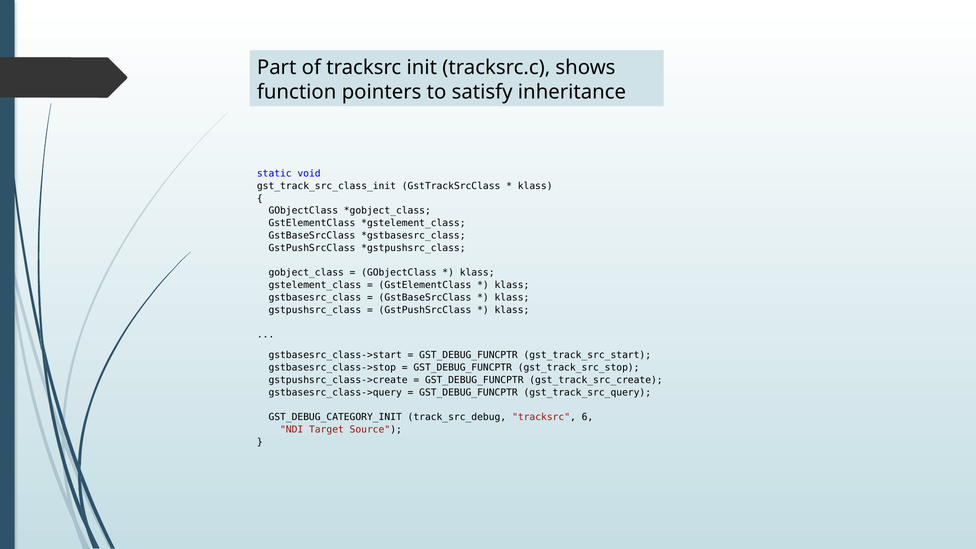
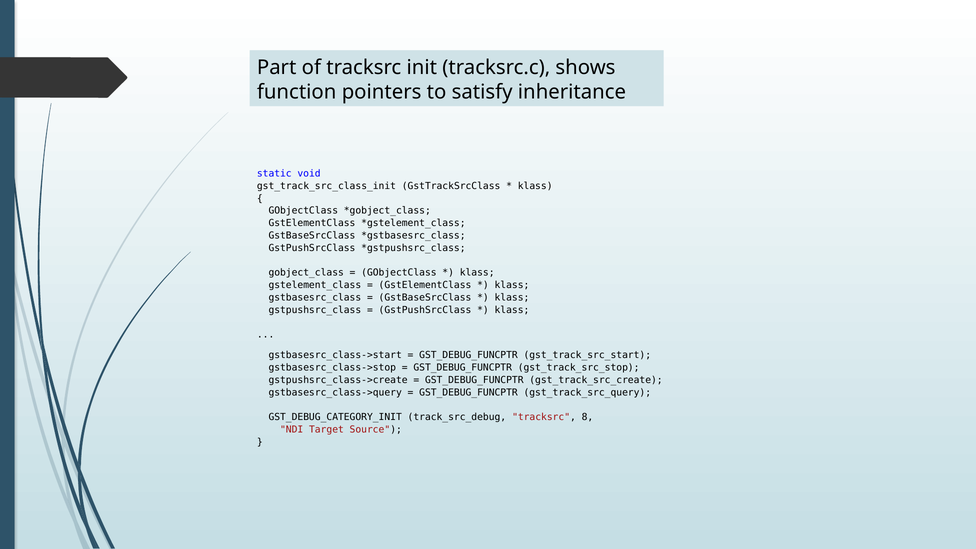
6: 6 -> 8
